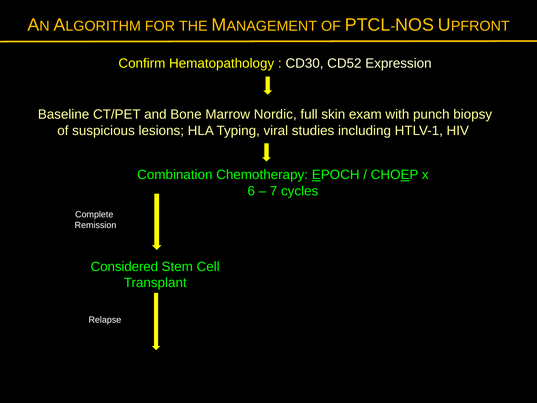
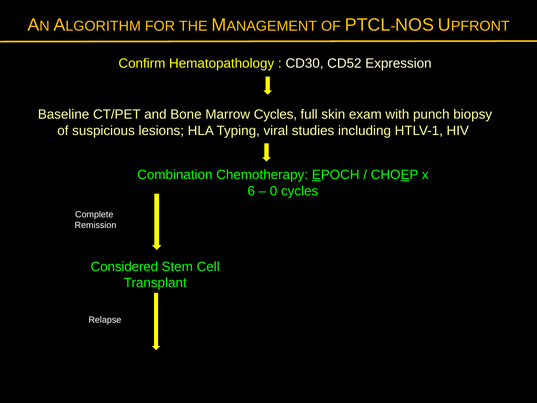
Marrow Nordic: Nordic -> Cycles
7: 7 -> 0
